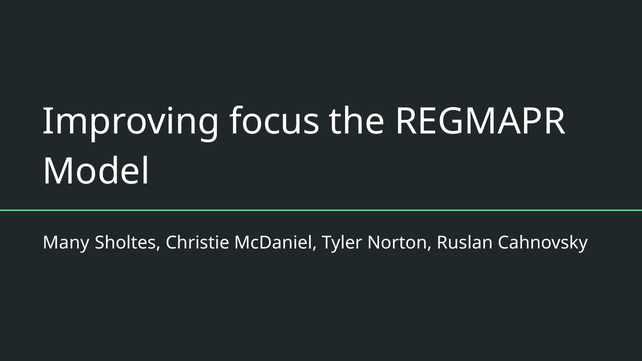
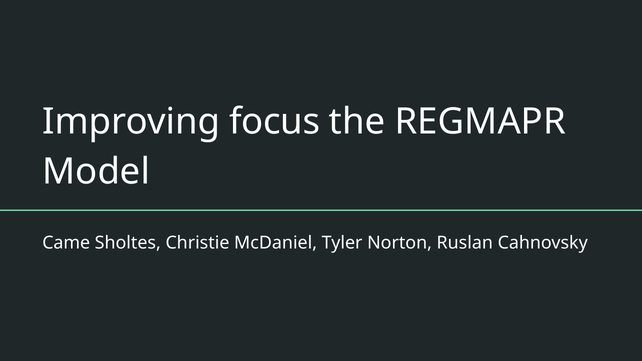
Many: Many -> Came
